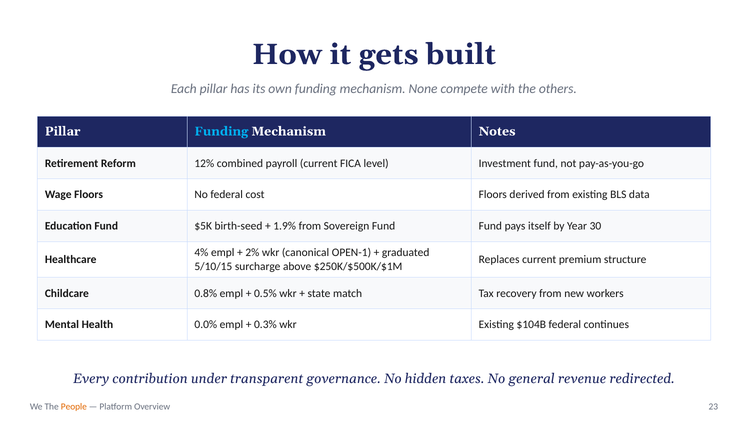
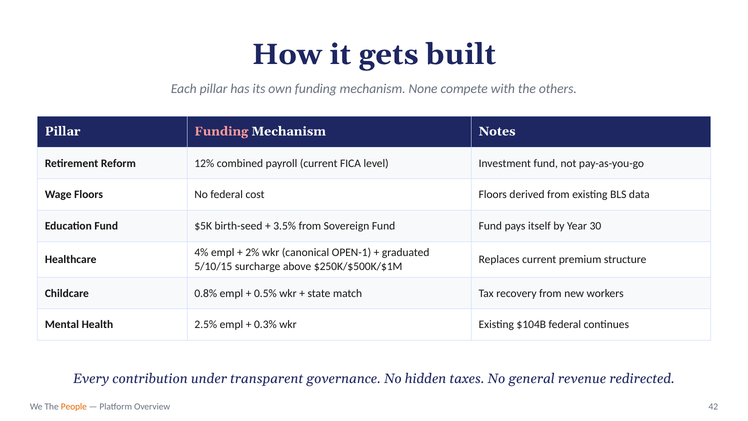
Funding at (221, 131) colour: light blue -> pink
1.9%: 1.9% -> 3.5%
0.0%: 0.0% -> 2.5%
23: 23 -> 42
